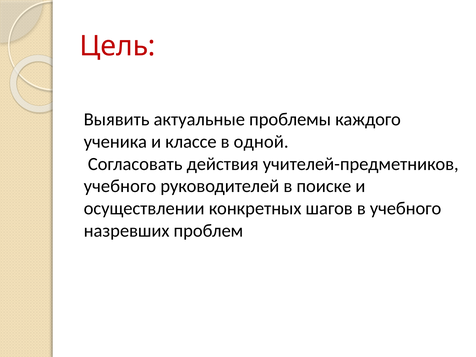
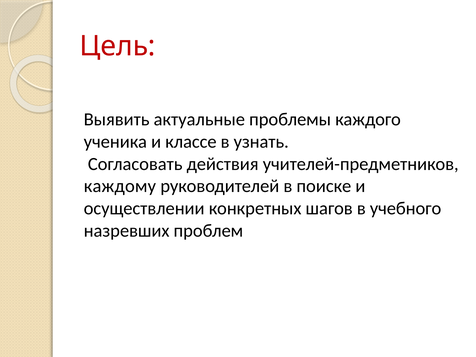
одной: одной -> узнать
учебного at (120, 186): учебного -> каждому
